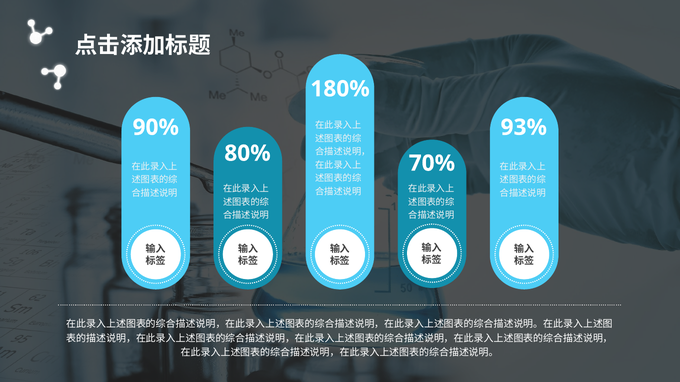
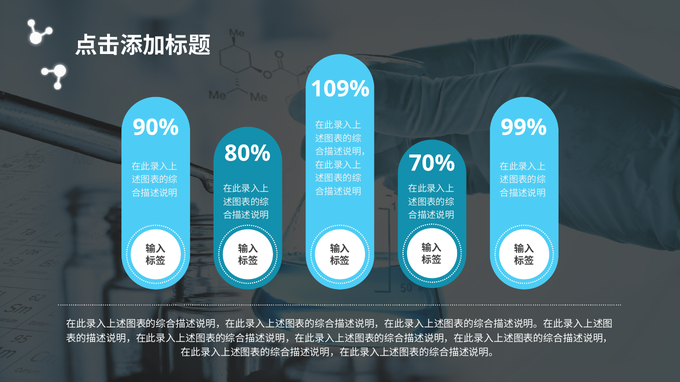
180%: 180% -> 109%
93%: 93% -> 99%
